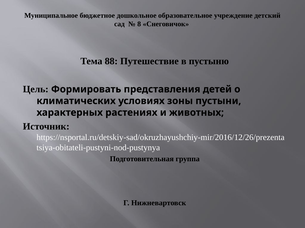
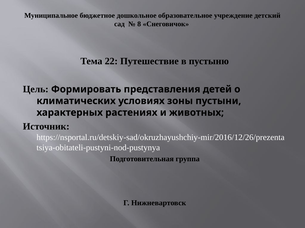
88: 88 -> 22
